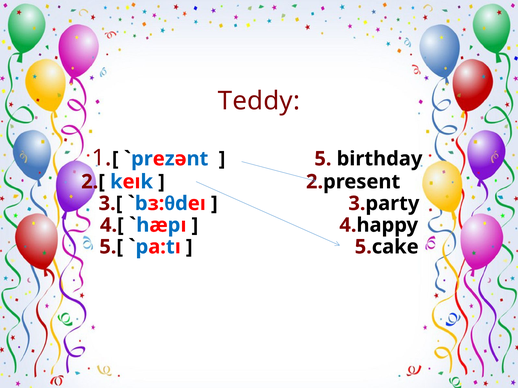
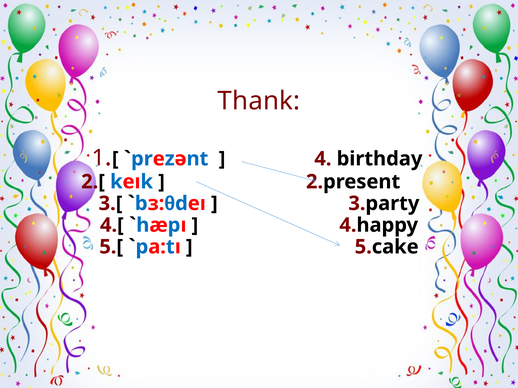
Teddy: Teddy -> Thank
5: 5 -> 4
